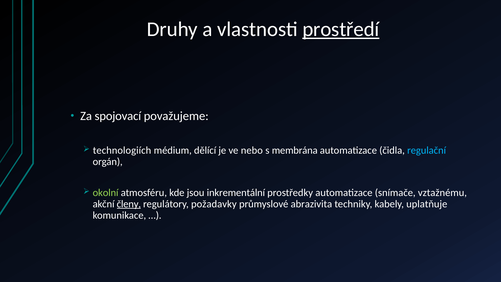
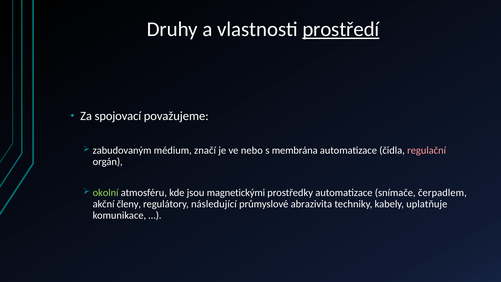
technologiích: technologiích -> zabudovaným
dělící: dělící -> značí
regulační colour: light blue -> pink
inkrementální: inkrementální -> magnetickými
vztažnému: vztažnému -> čerpadlem
členy underline: present -> none
požadavky: požadavky -> následující
